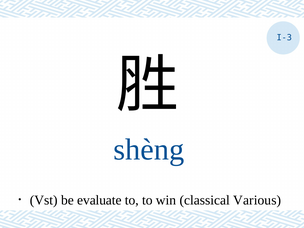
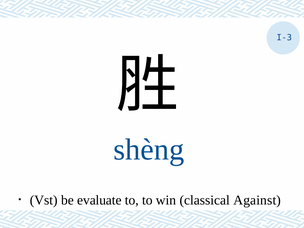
Various: Various -> Against
